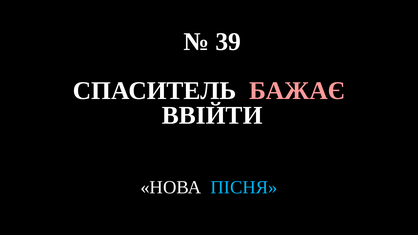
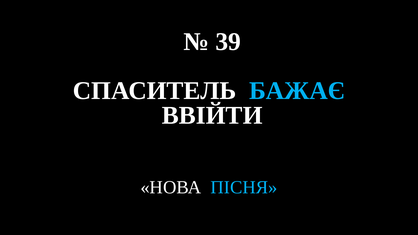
БАЖАЄ colour: pink -> light blue
